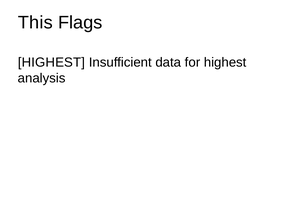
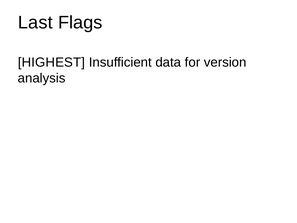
This: This -> Last
for highest: highest -> version
